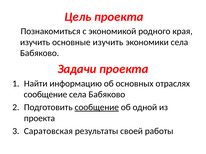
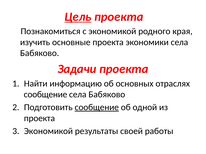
Цель underline: none -> present
основные изучить: изучить -> проекта
Саратовская at (48, 131): Саратовская -> Экономикой
